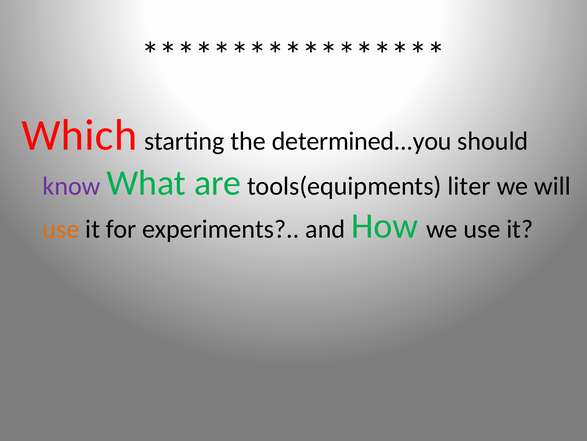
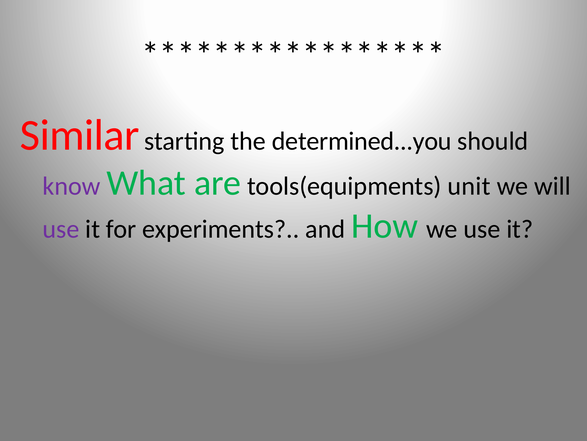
Which: Which -> Similar
liter: liter -> unit
use at (61, 229) colour: orange -> purple
